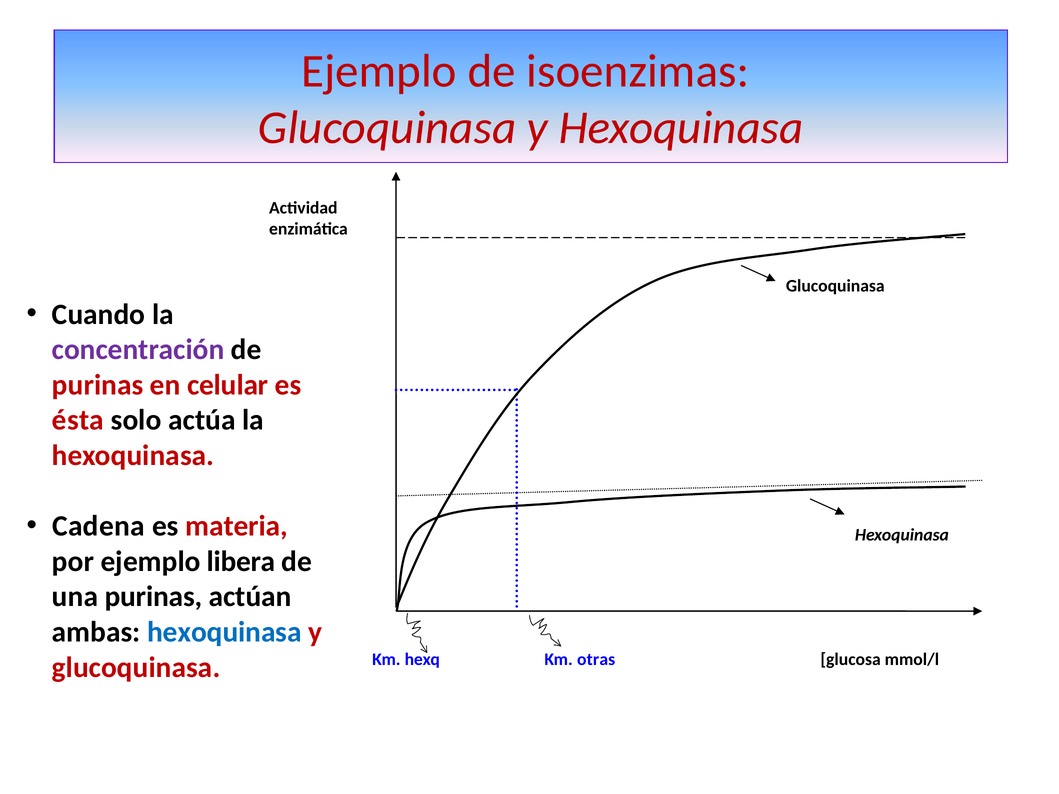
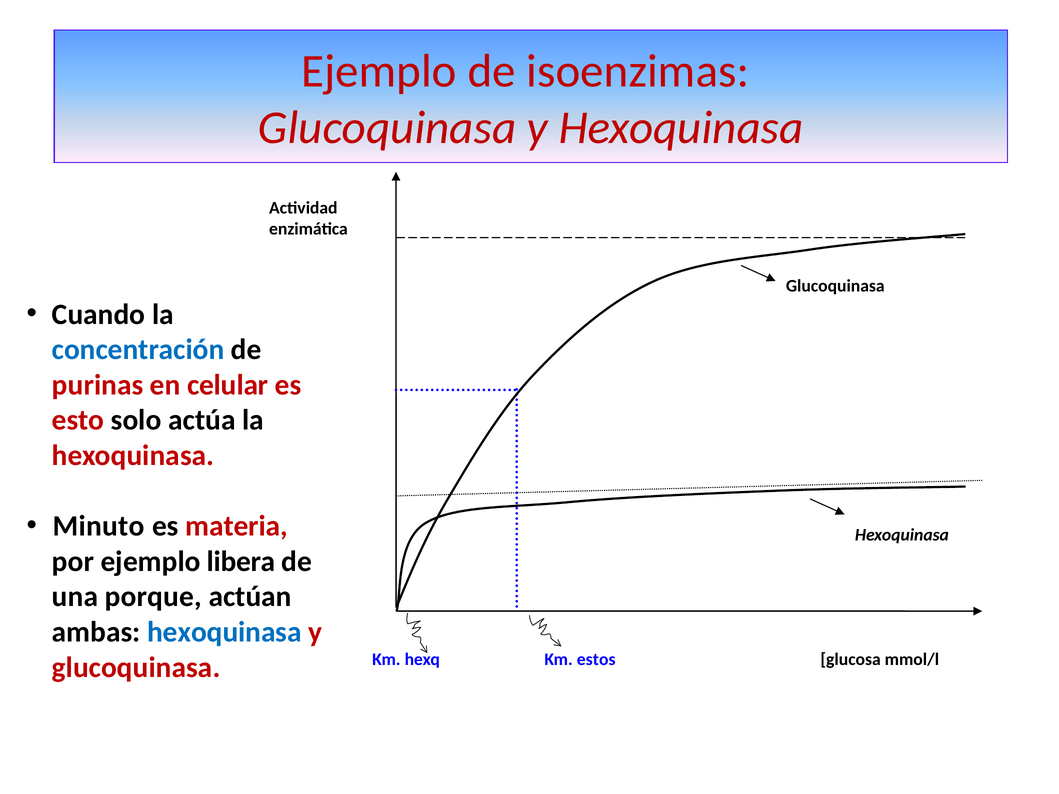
concentración colour: purple -> blue
ésta: ésta -> esto
Cadena: Cadena -> Minuto
una purinas: purinas -> porque
otras: otras -> estos
